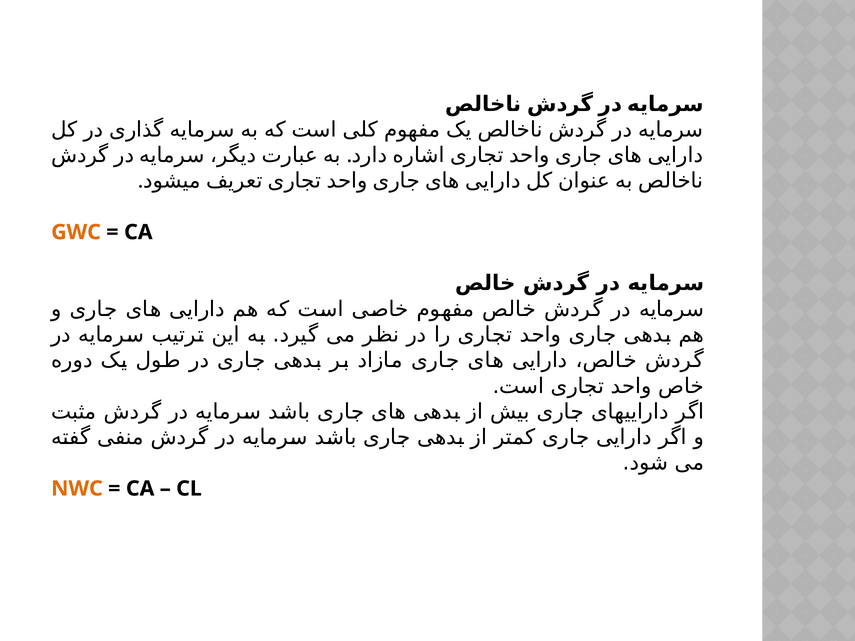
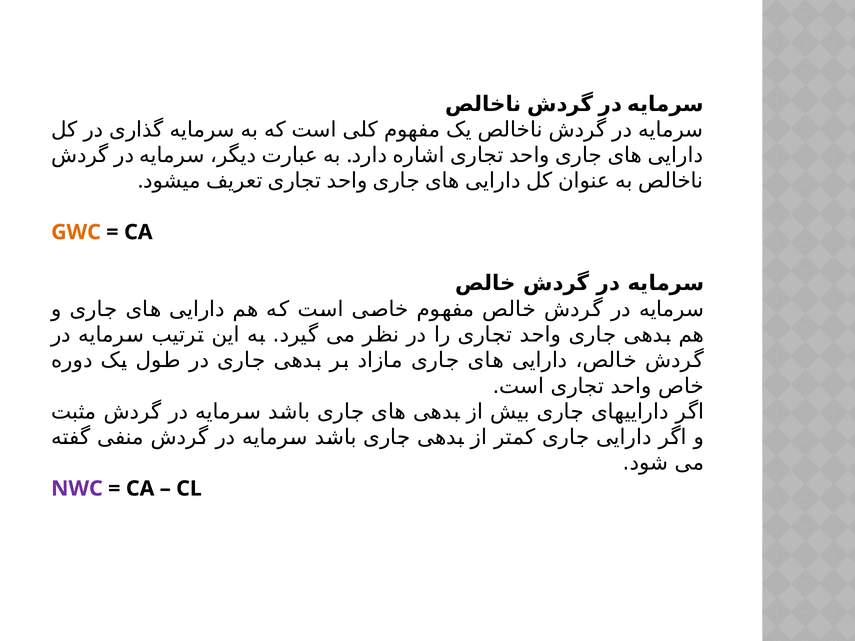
NWC colour: orange -> purple
